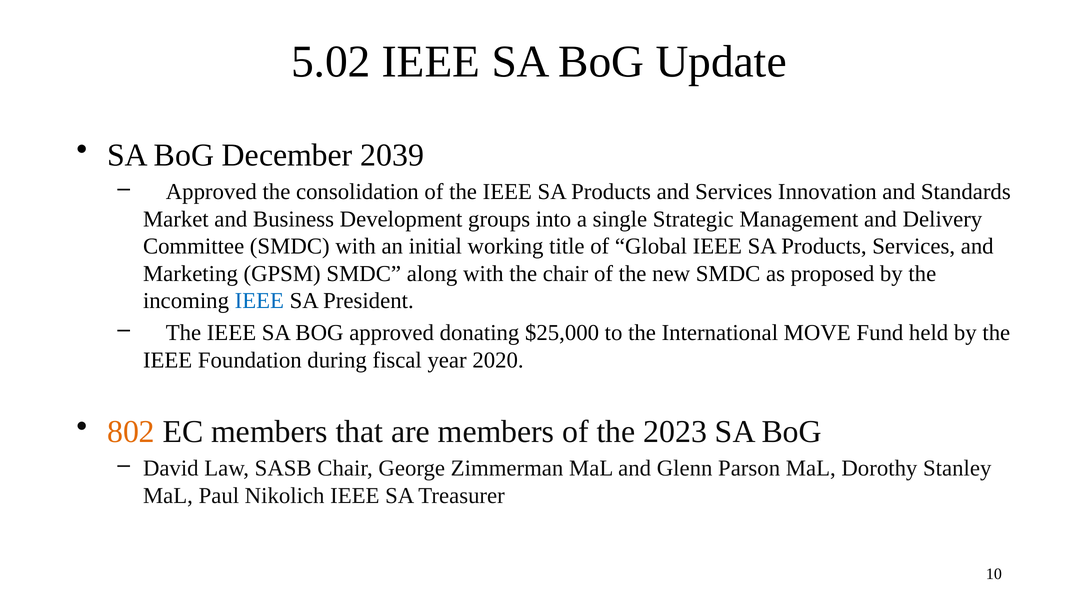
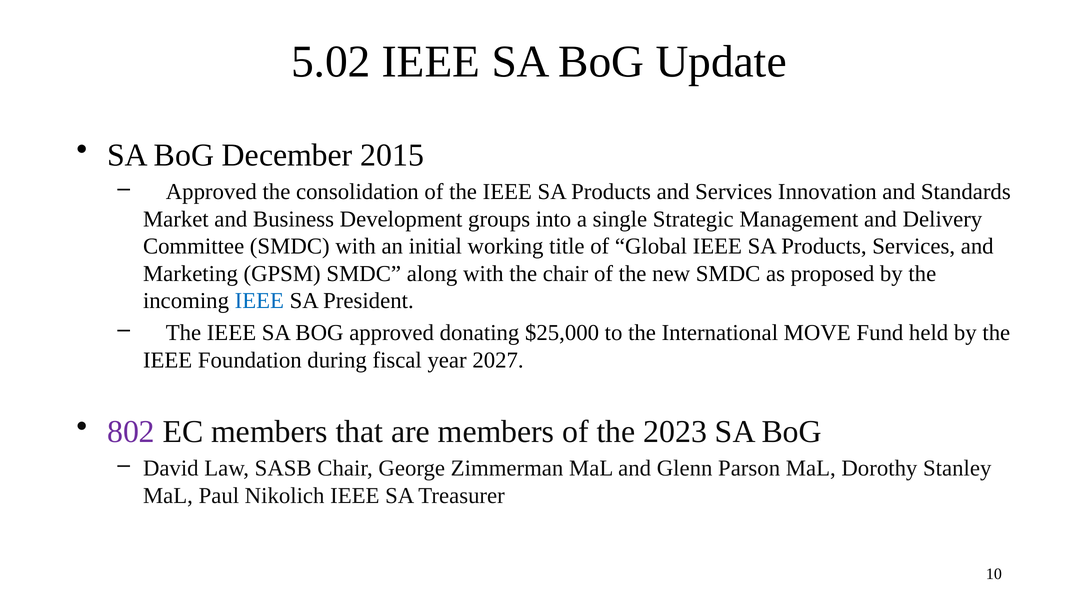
2039: 2039 -> 2015
2020: 2020 -> 2027
802 colour: orange -> purple
